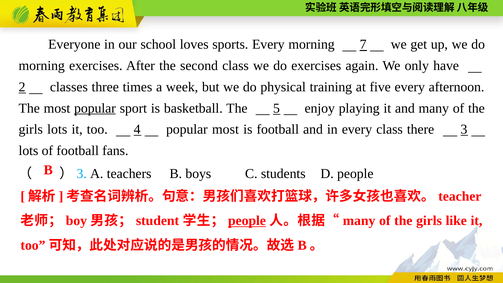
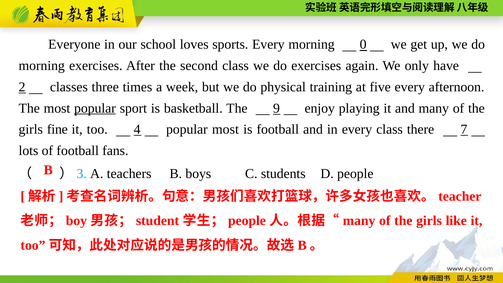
7: 7 -> 0
5: 5 -> 9
girls lots: lots -> fine
3: 3 -> 7
people at (247, 221) underline: present -> none
